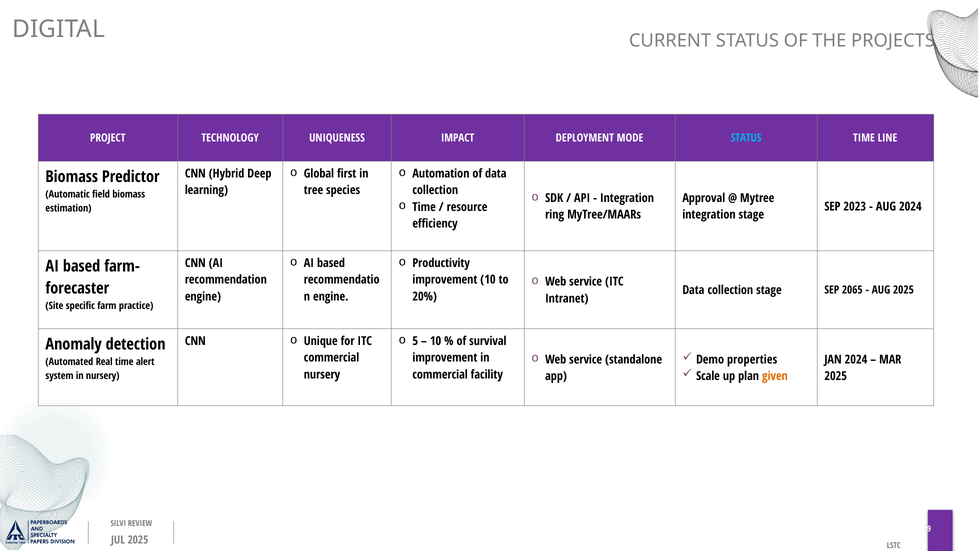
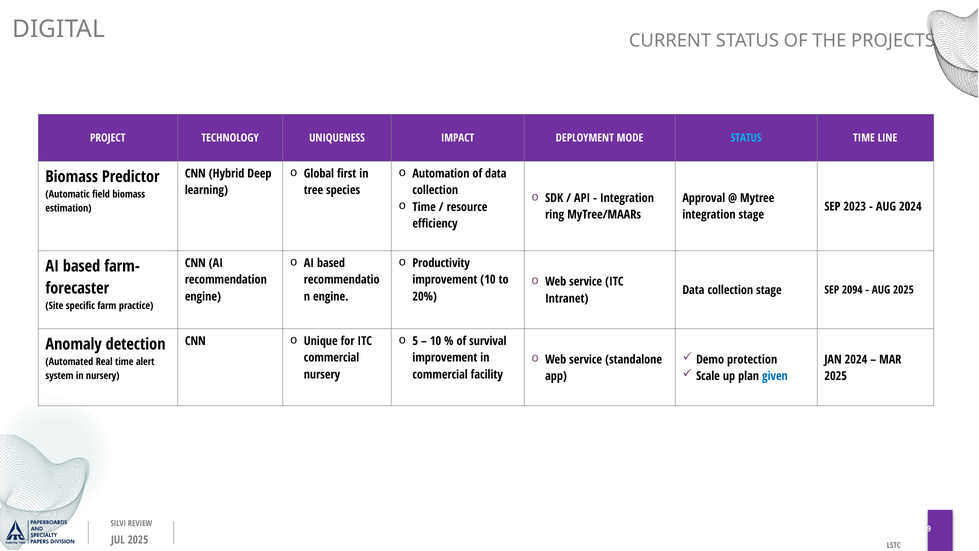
2065: 2065 -> 2094
properties: properties -> protection
given colour: orange -> blue
